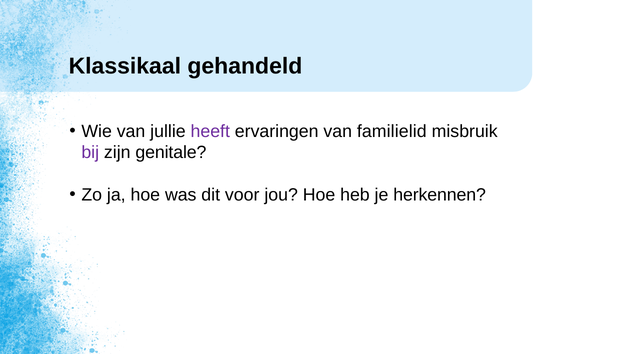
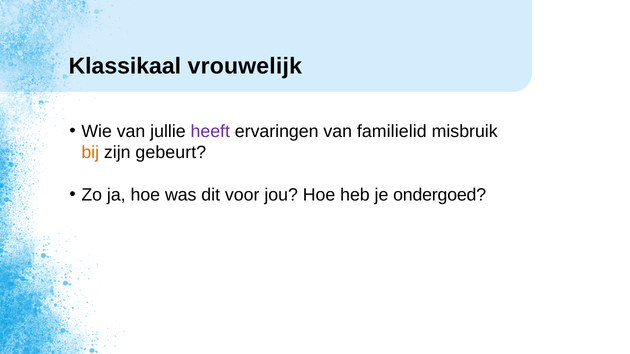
gehandeld: gehandeld -> vrouwelijk
bij colour: purple -> orange
genitale: genitale -> gebeurt
herkennen: herkennen -> ondergoed
